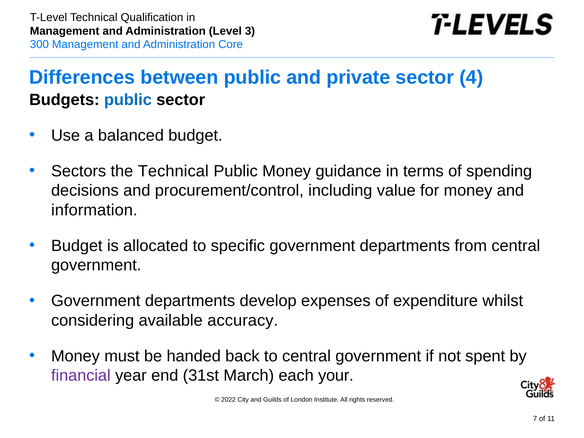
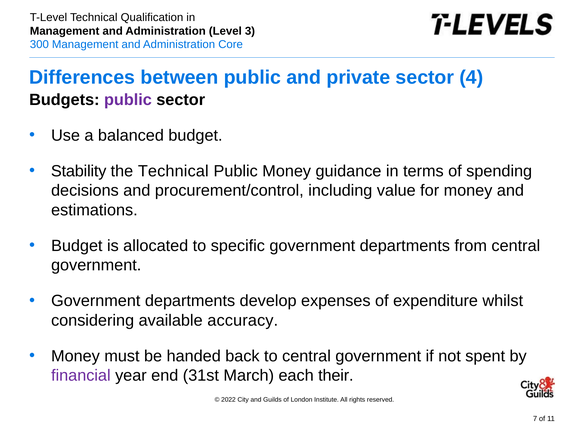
public at (128, 100) colour: blue -> purple
Sectors: Sectors -> Stability
information: information -> estimations
your: your -> their
